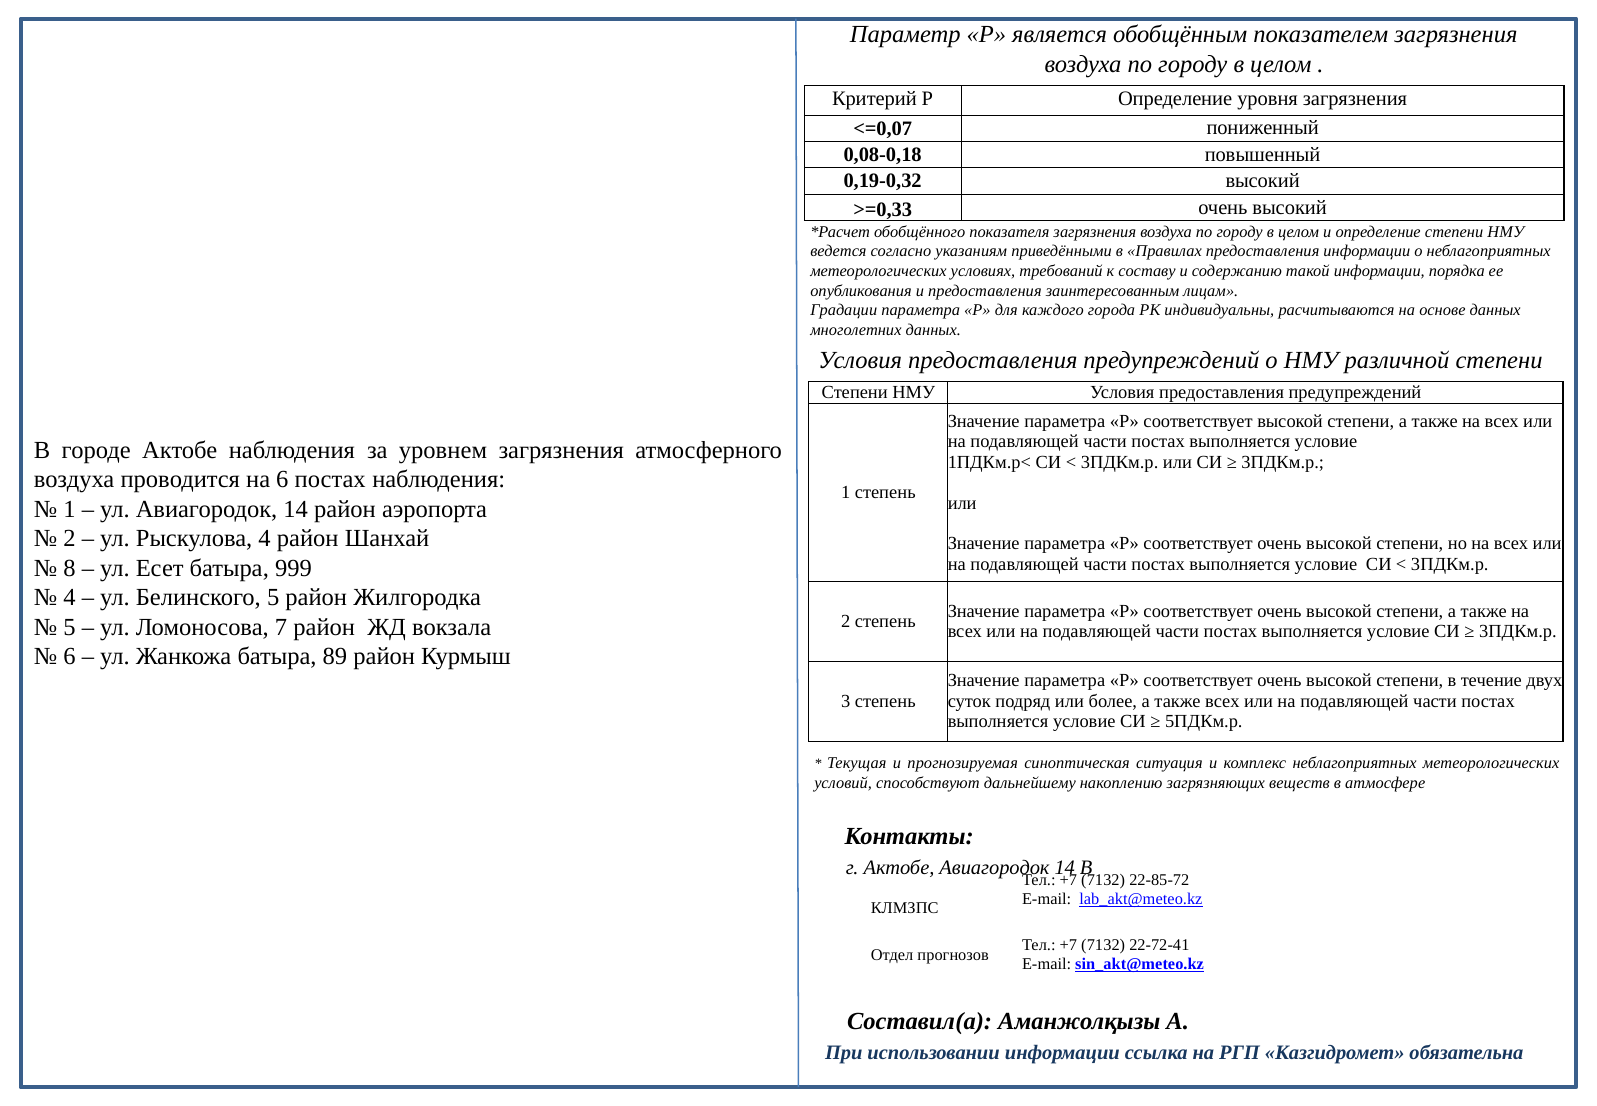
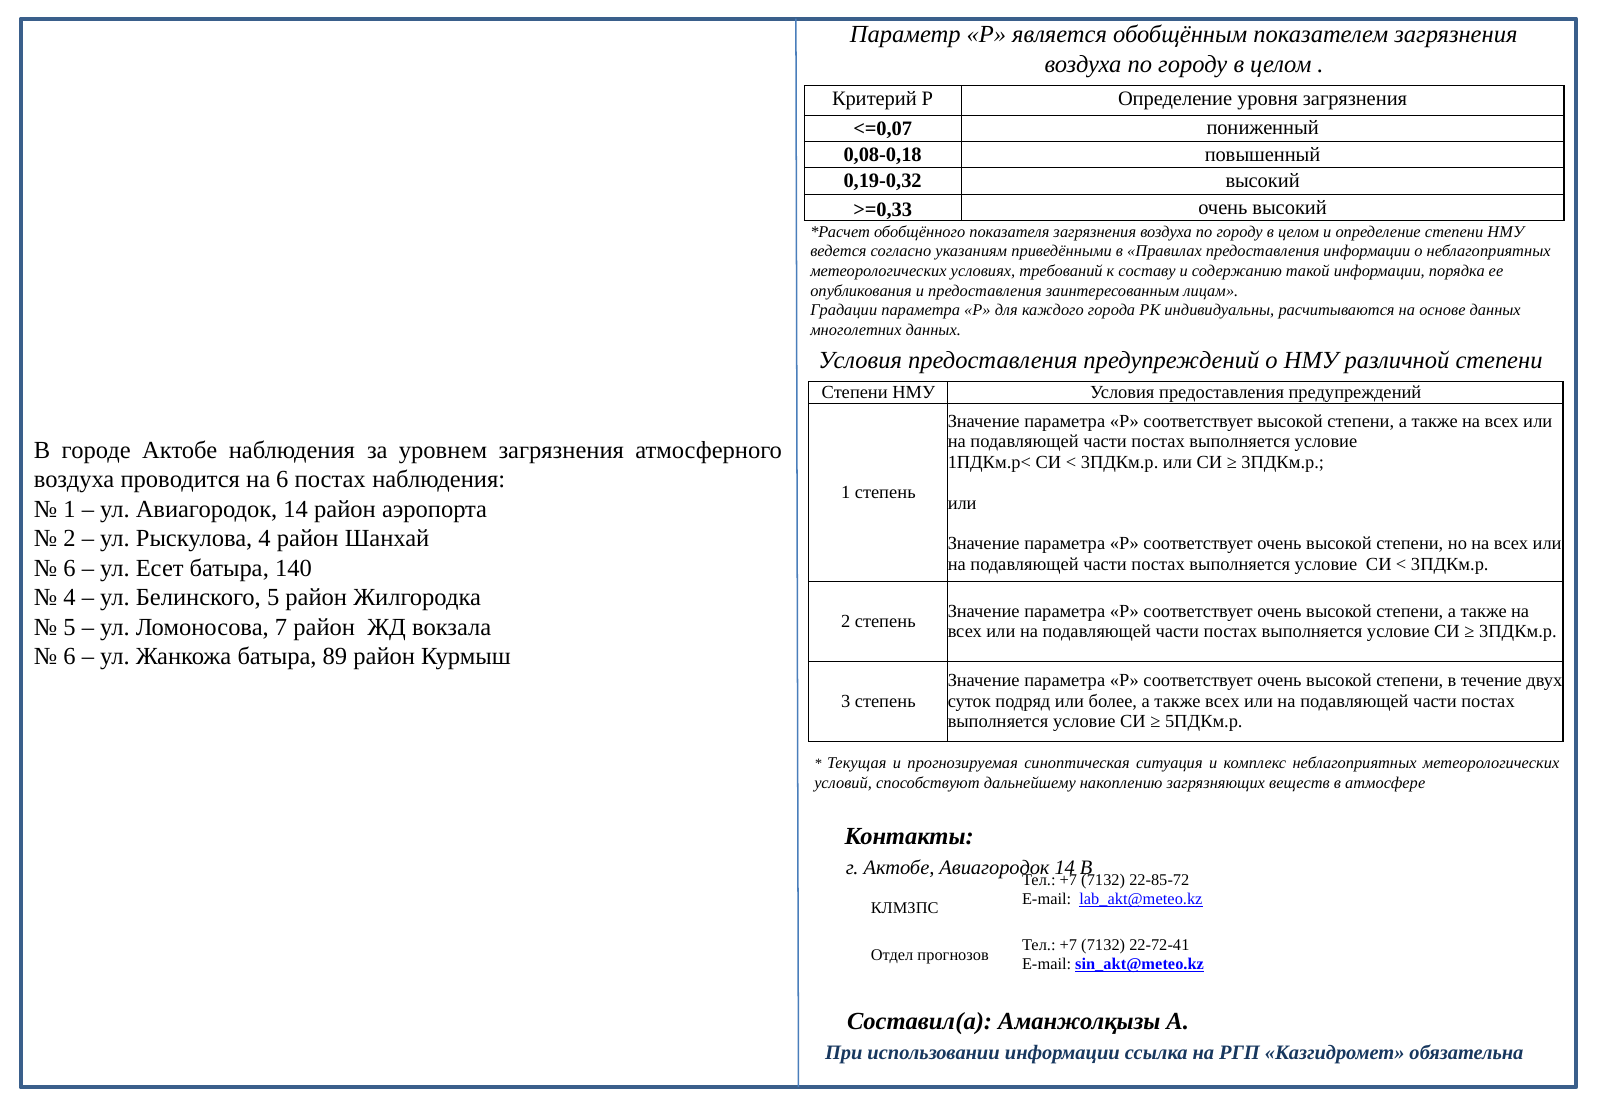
8 at (70, 568): 8 -> 6
999: 999 -> 140
